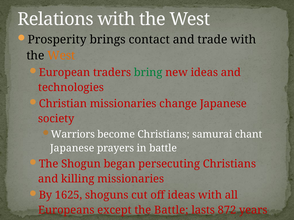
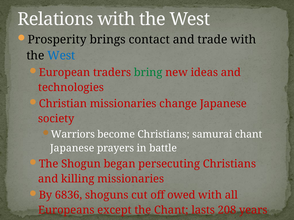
West at (61, 56) colour: orange -> blue
1625: 1625 -> 6836
off ideas: ideas -> owed
the Battle: Battle -> Chant
872: 872 -> 208
